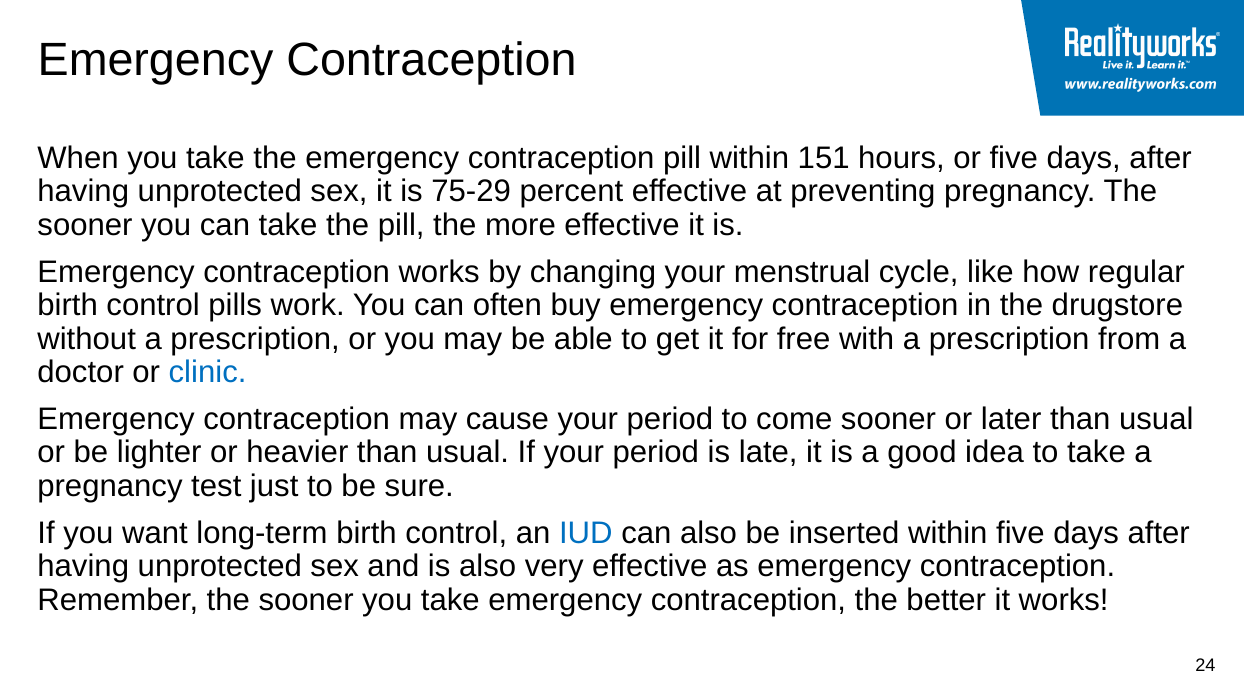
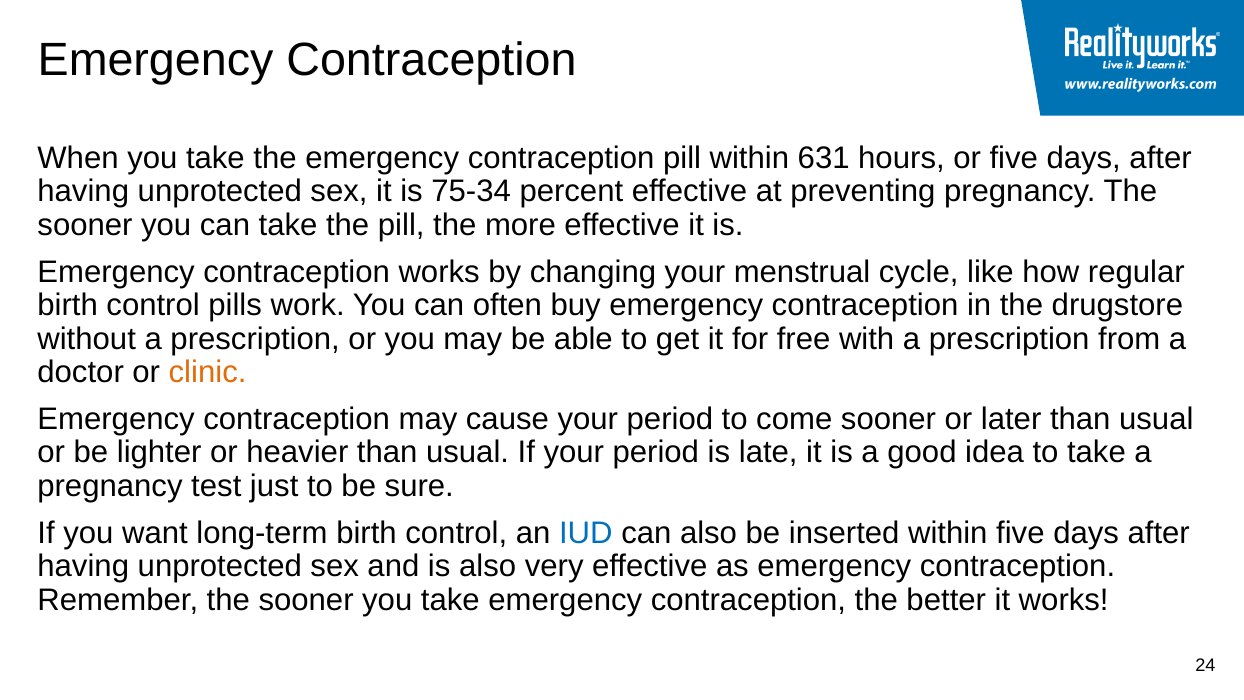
151: 151 -> 631
75-29: 75-29 -> 75-34
clinic colour: blue -> orange
